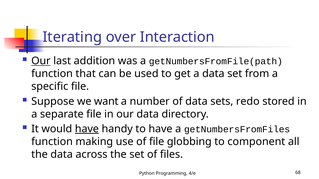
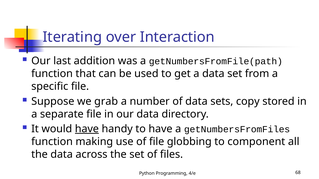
Our at (41, 61) underline: present -> none
want: want -> grab
redo: redo -> copy
